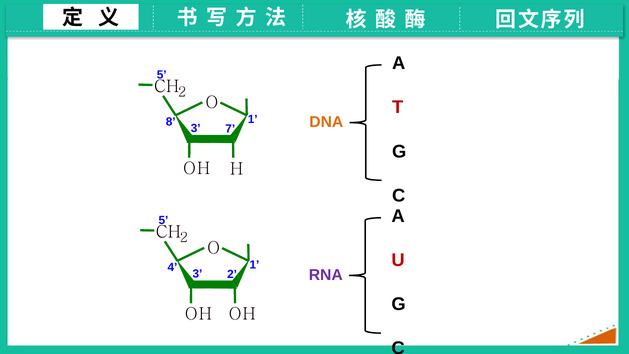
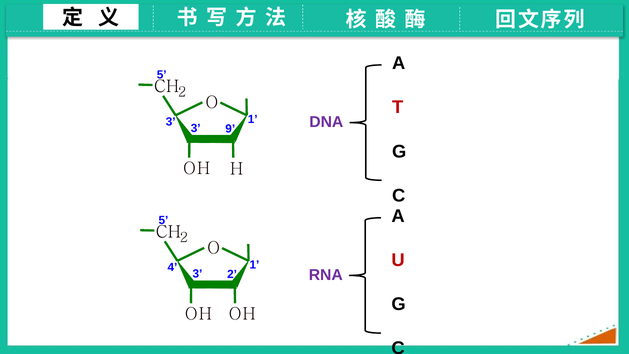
DNA colour: orange -> purple
8 at (171, 122): 8 -> 3
7: 7 -> 9
